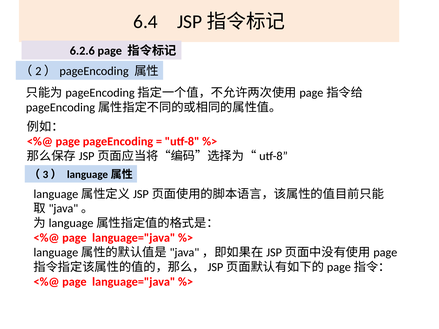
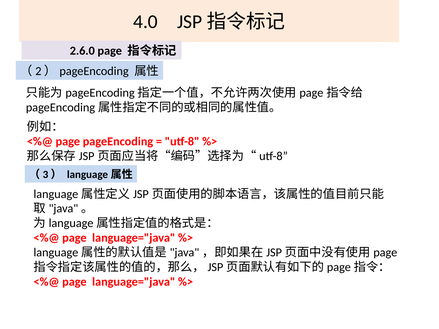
6.4: 6.4 -> 4.0
6.2.6: 6.2.6 -> 2.6.0
